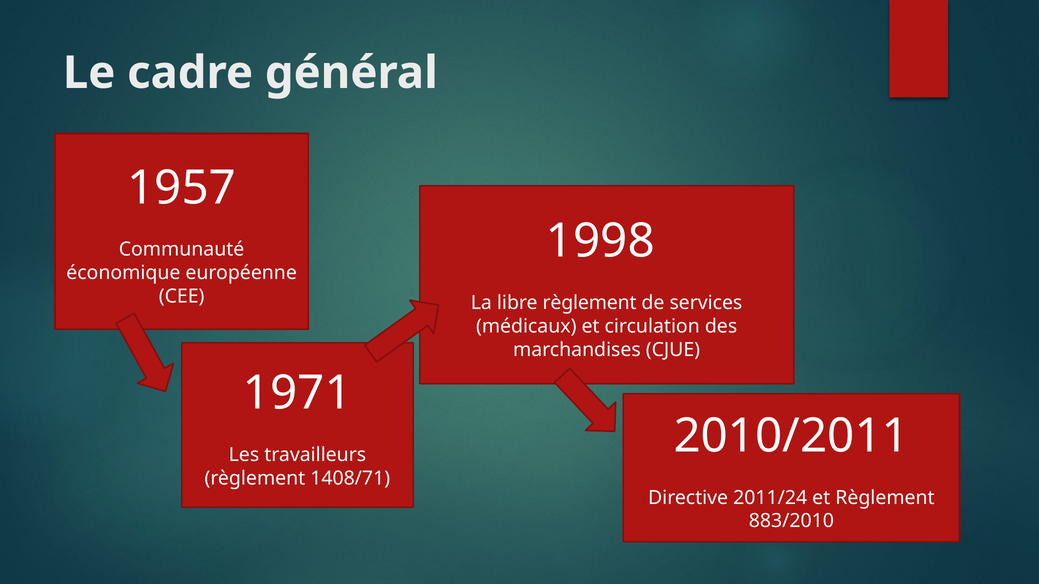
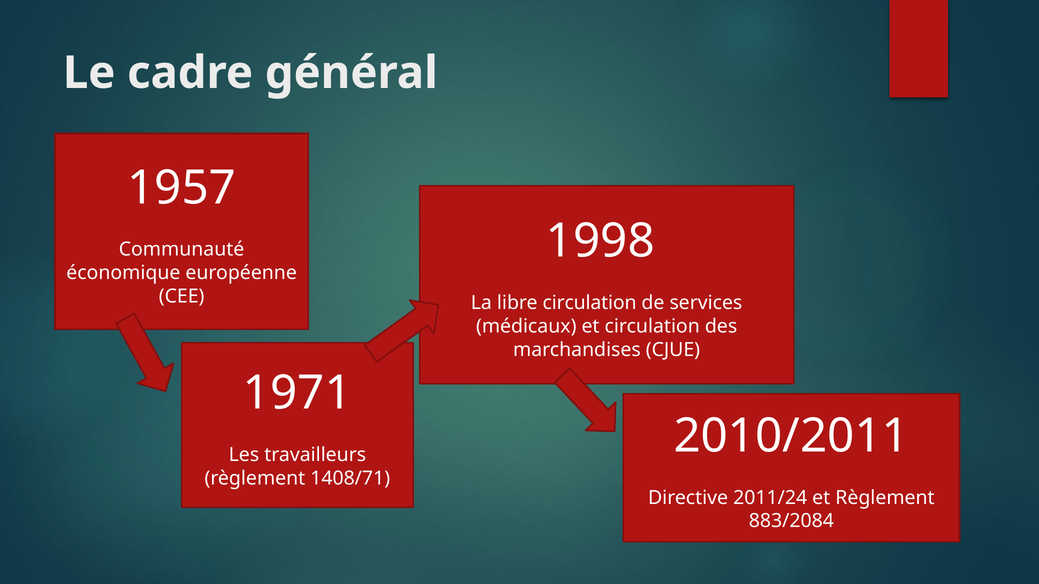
libre règlement: règlement -> circulation
883/2010: 883/2010 -> 883/2084
